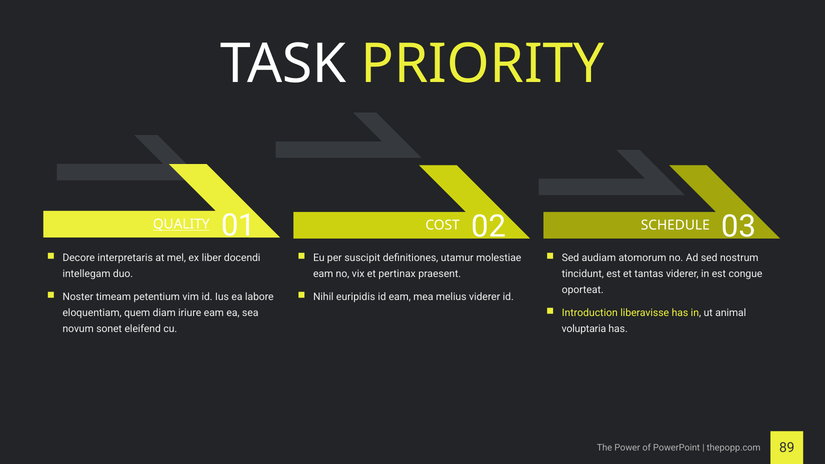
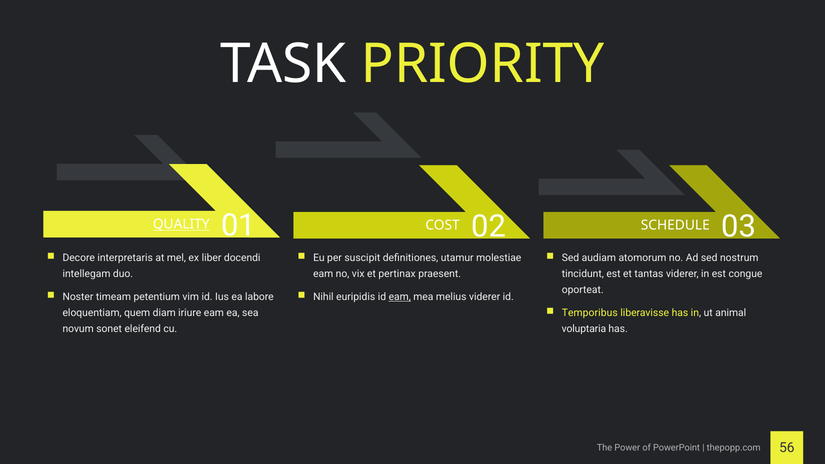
eam at (400, 297) underline: none -> present
Introduction: Introduction -> Temporibus
89: 89 -> 56
